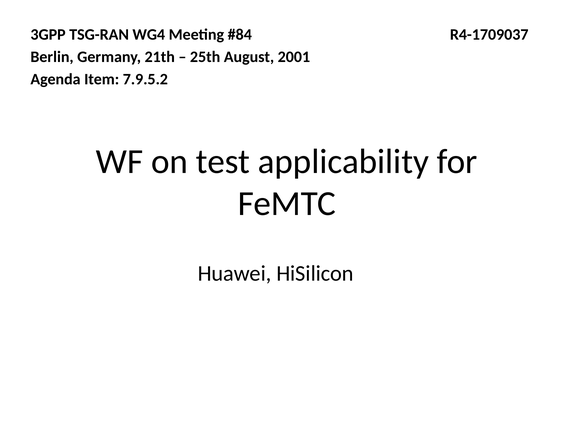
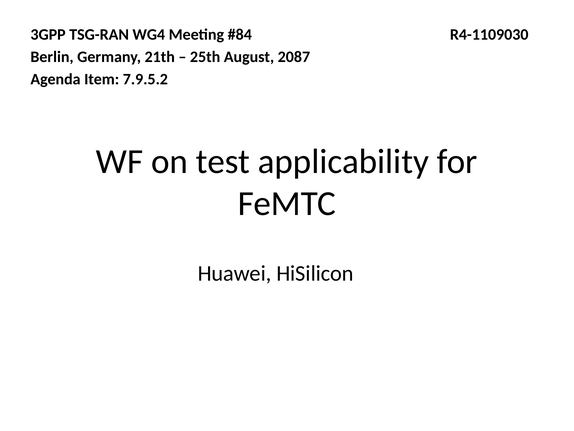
R4-1709037: R4-1709037 -> R4-1109030
2001: 2001 -> 2087
